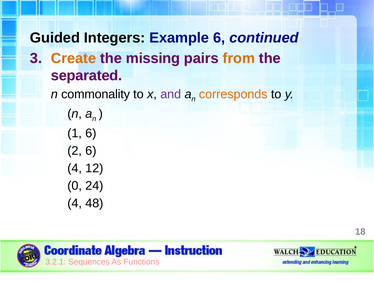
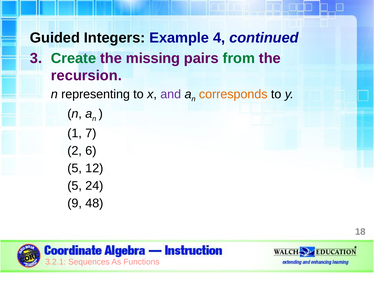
Example 6: 6 -> 4
Create colour: orange -> green
from colour: orange -> green
separated: separated -> recursion
commonality: commonality -> representing
1 6: 6 -> 7
4 at (75, 168): 4 -> 5
0 at (75, 185): 0 -> 5
4 at (75, 203): 4 -> 9
